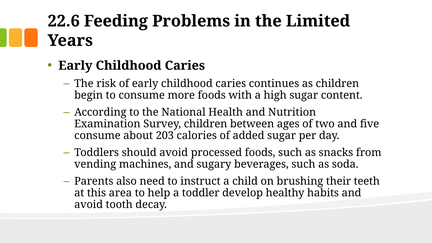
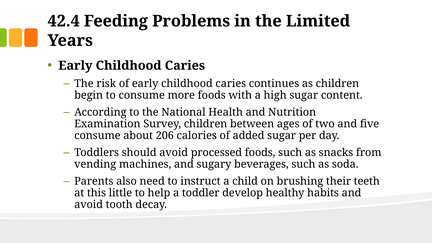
22.6: 22.6 -> 42.4
203: 203 -> 206
area: area -> little
